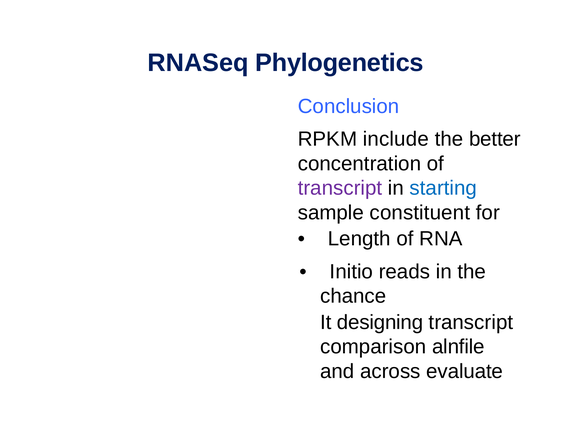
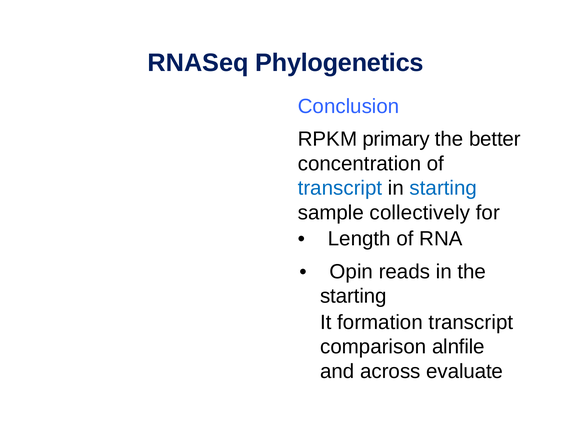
include: include -> primary
transcript at (340, 188) colour: purple -> blue
constituent: constituent -> collectively
Initio: Initio -> Opin
chance at (353, 296): chance -> starting
designing: designing -> formation
